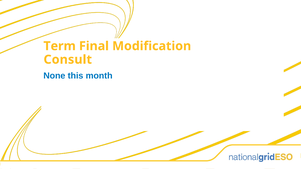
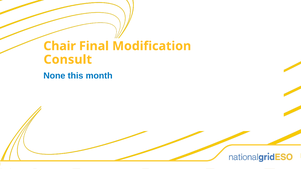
Term: Term -> Chair
